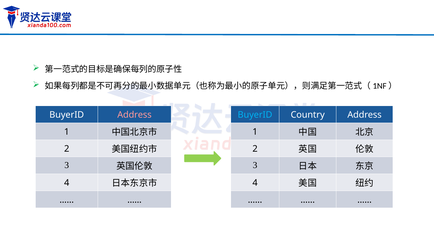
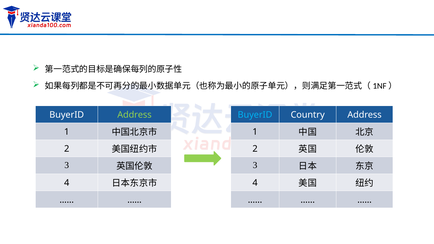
Address at (135, 115) colour: pink -> light green
